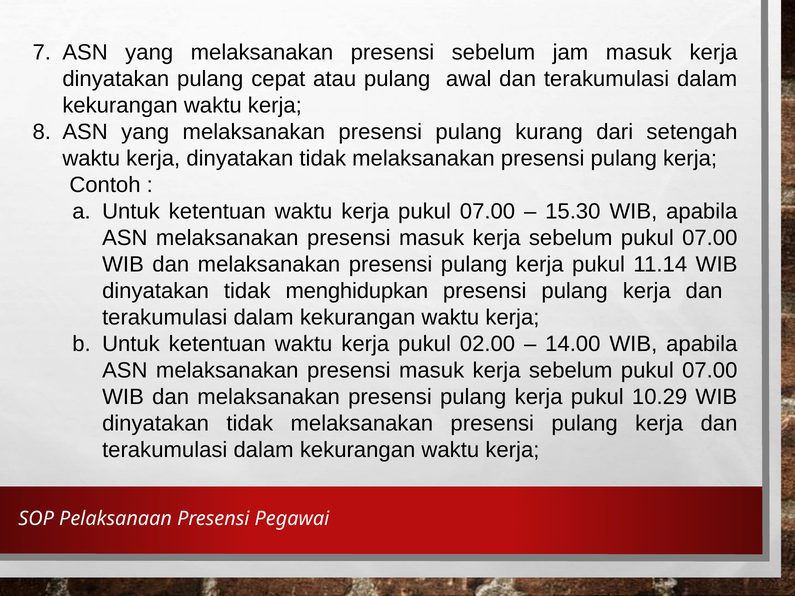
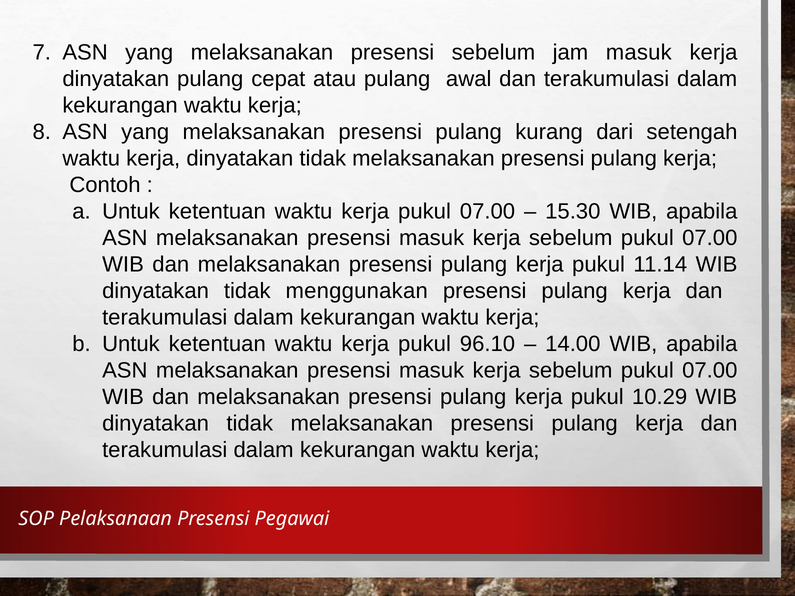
menghidupkan: menghidupkan -> menggunakan
02.00: 02.00 -> 96.10
